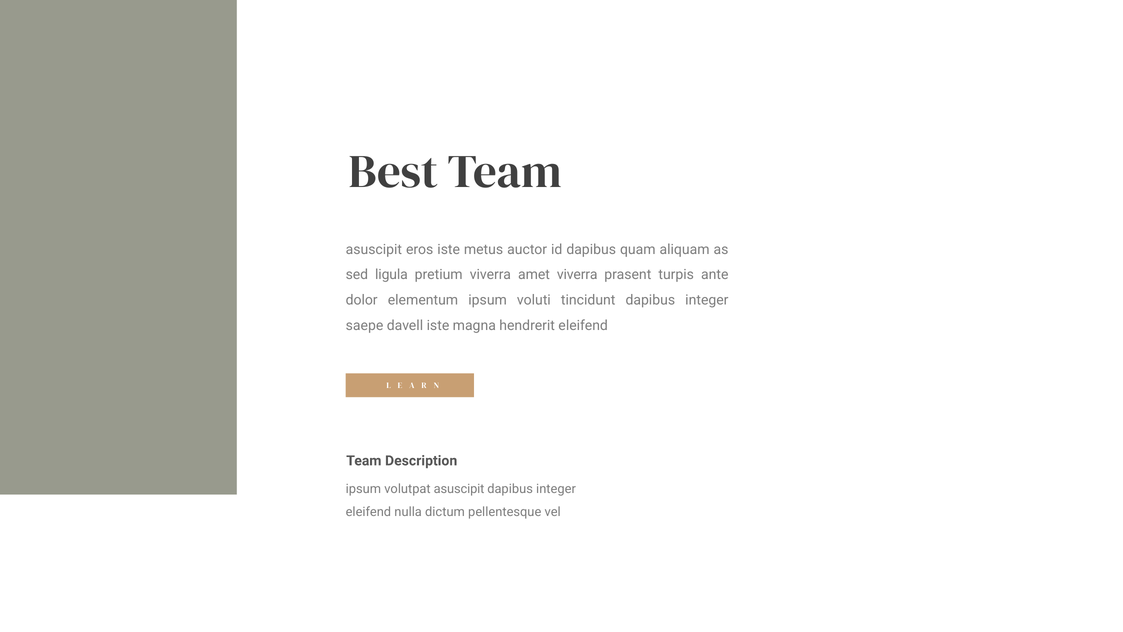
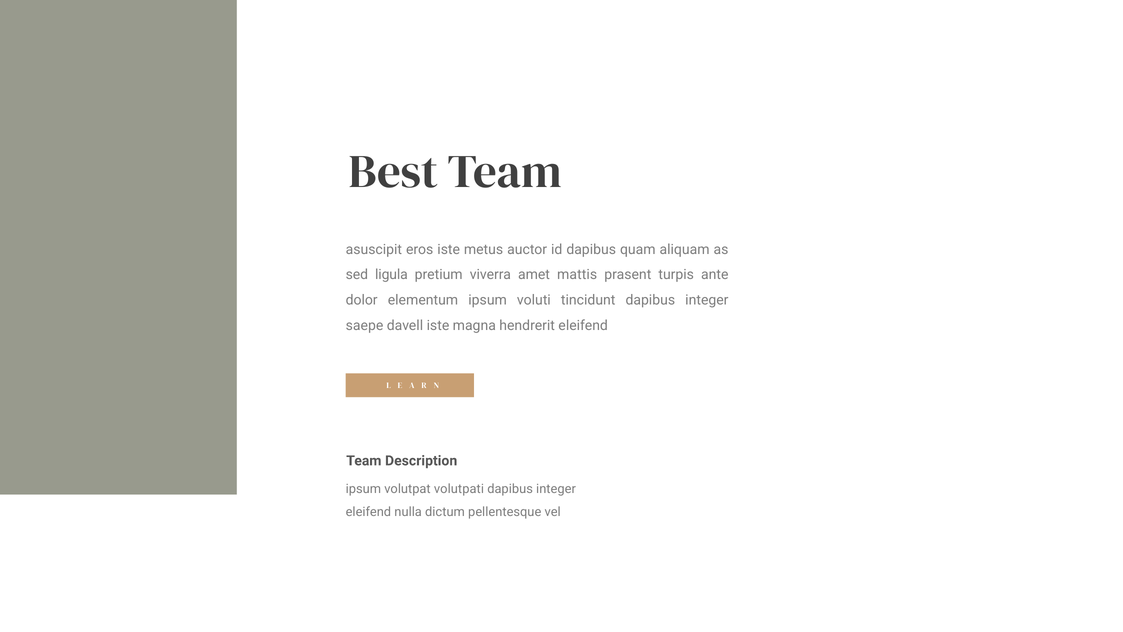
amet viverra: viverra -> mattis
volutpat asuscipit: asuscipit -> volutpati
